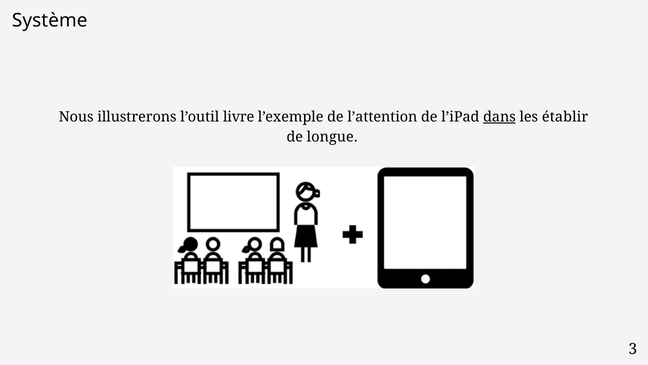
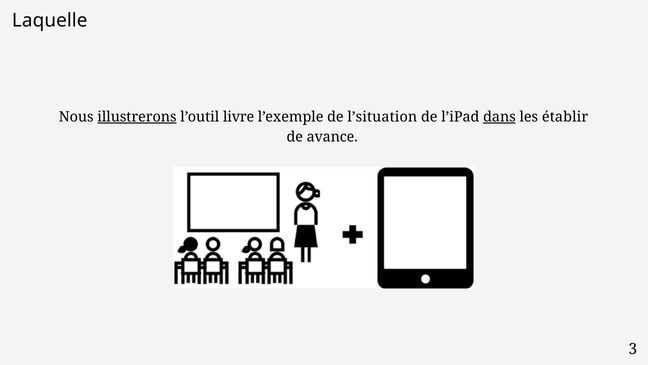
Système: Système -> Laquelle
illustrerons underline: none -> present
l’attention: l’attention -> l’situation
longue: longue -> avance
